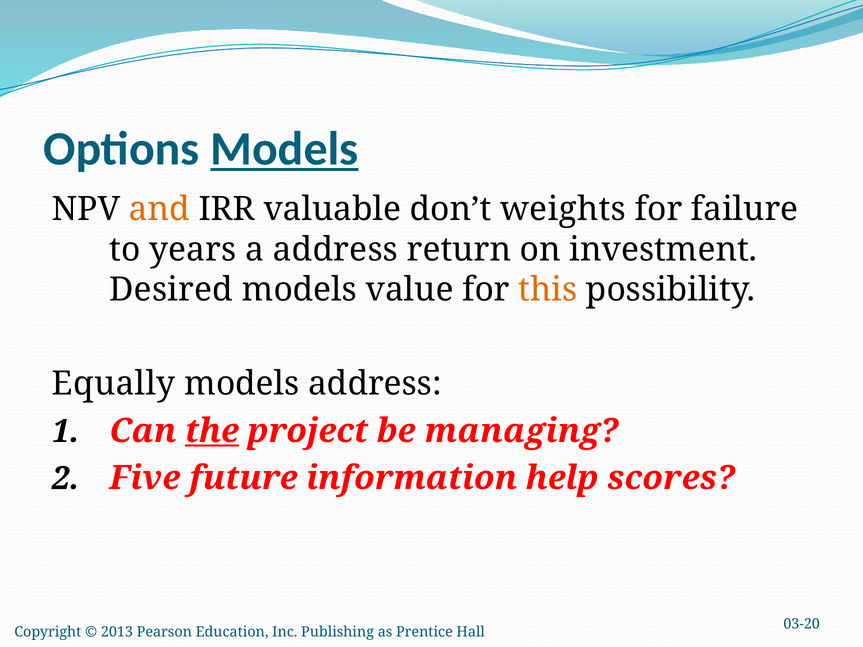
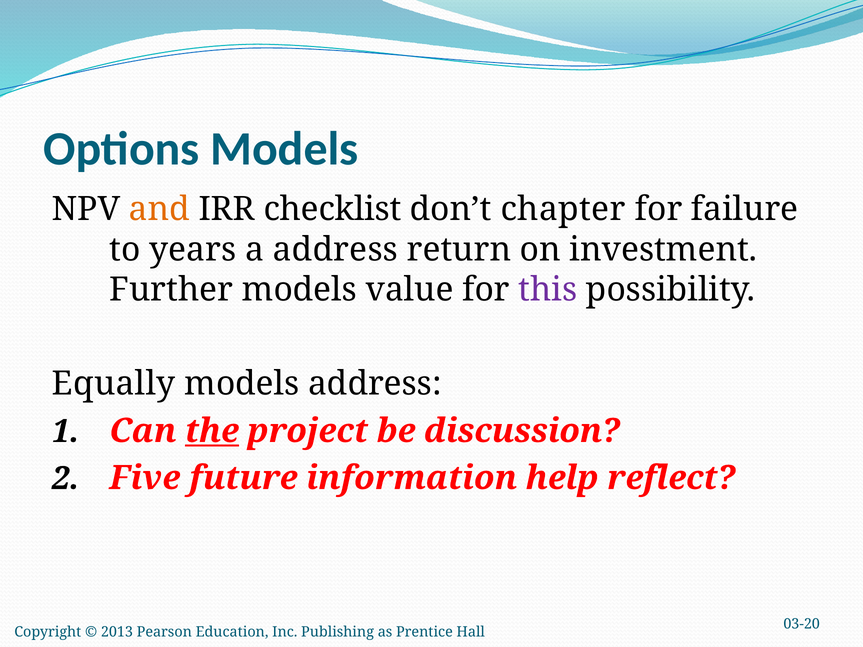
Models at (284, 149) underline: present -> none
valuable: valuable -> checklist
weights: weights -> chapter
Desired: Desired -> Further
this colour: orange -> purple
managing: managing -> discussion
scores: scores -> reflect
